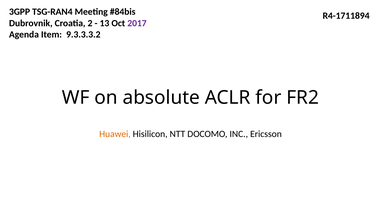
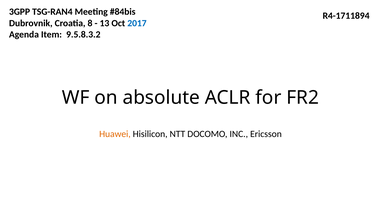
2: 2 -> 8
2017 colour: purple -> blue
9.3.3.3.2: 9.3.3.3.2 -> 9.5.8.3.2
